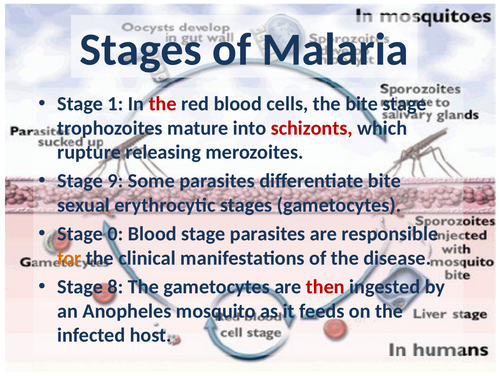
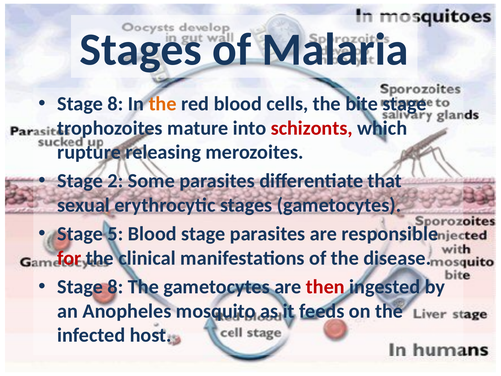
1 at (115, 104): 1 -> 8
the at (163, 104) colour: red -> orange
9: 9 -> 2
differentiate bite: bite -> that
0: 0 -> 5
for colour: orange -> red
